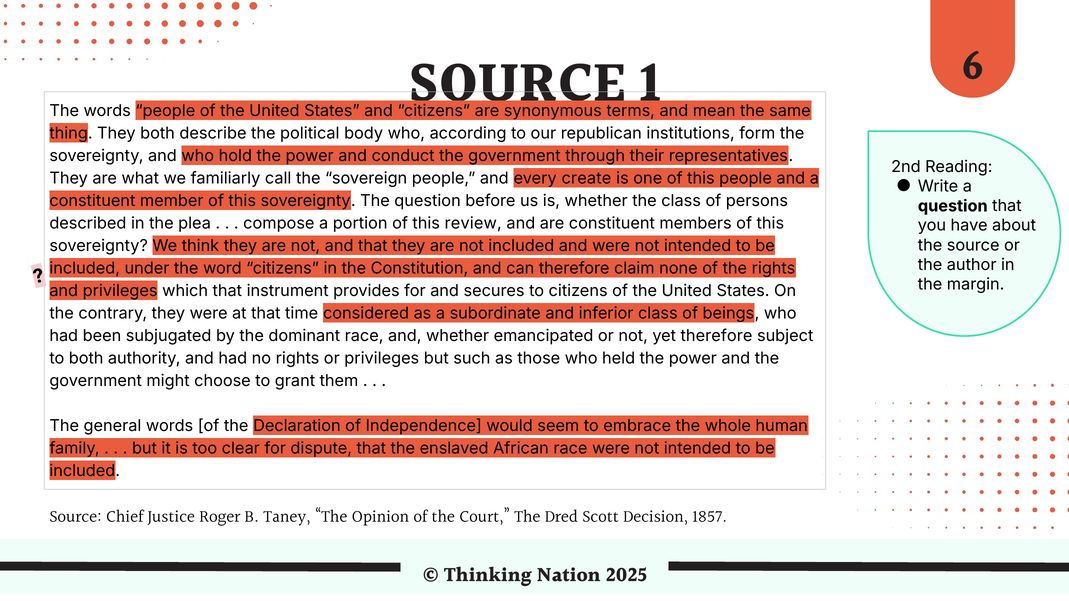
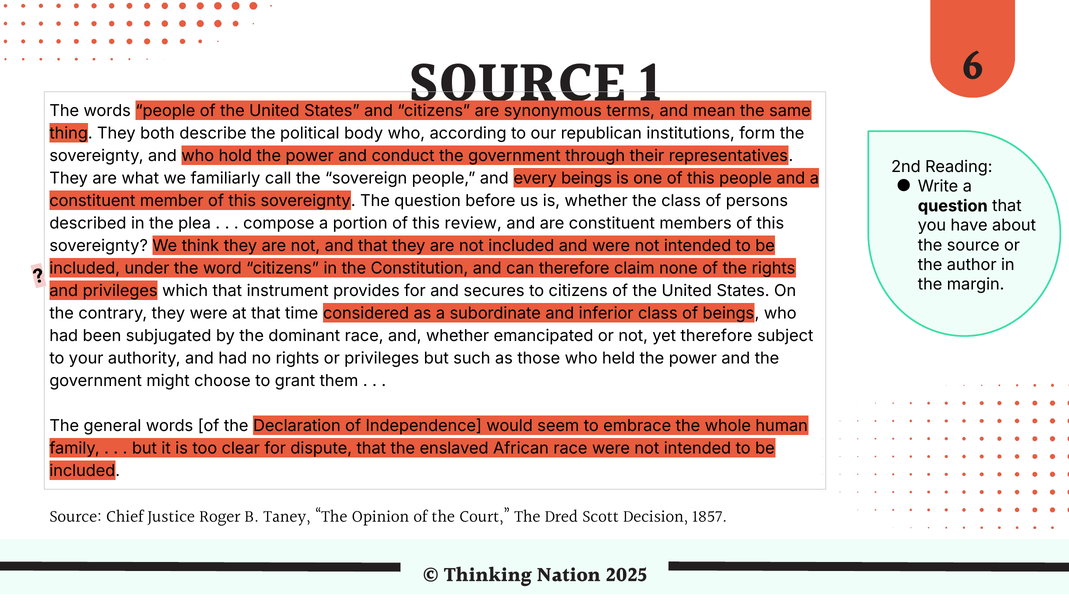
every create: create -> beings
to both: both -> your
